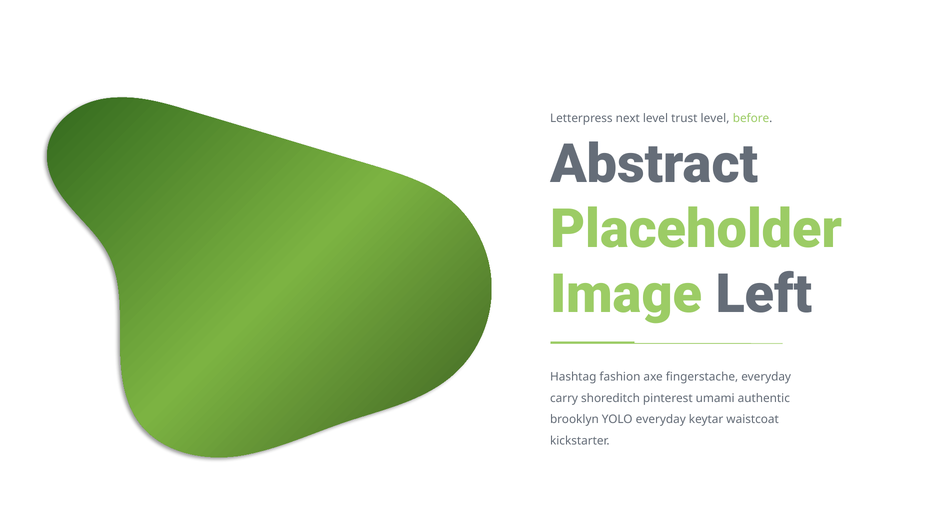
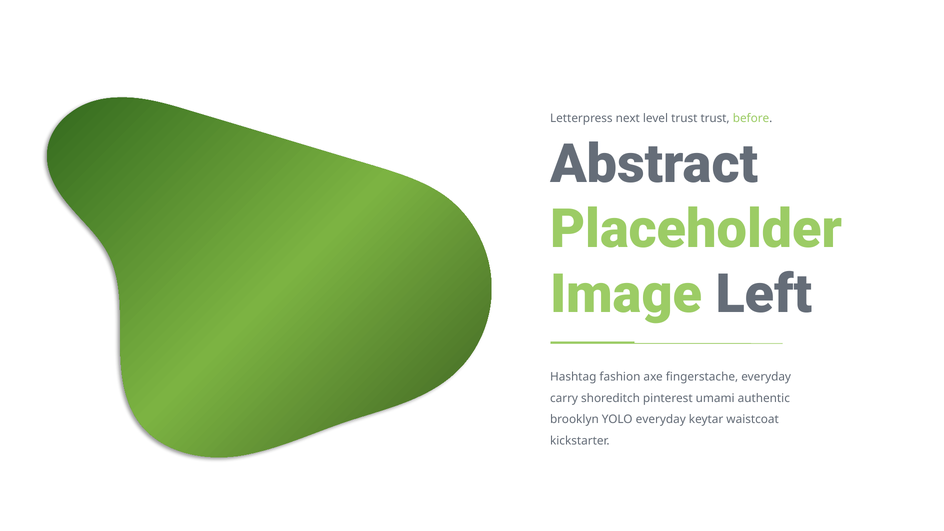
trust level: level -> trust
